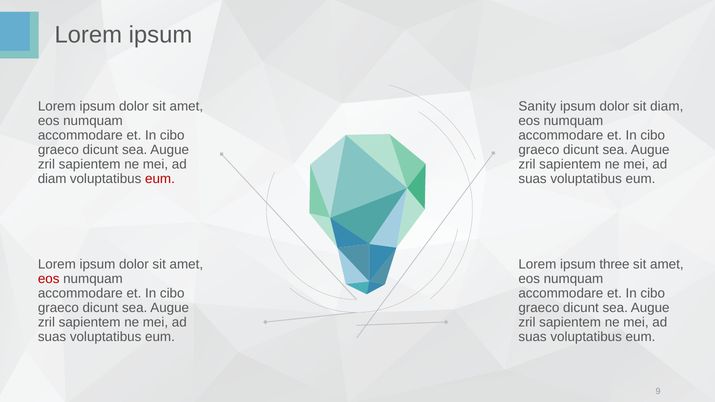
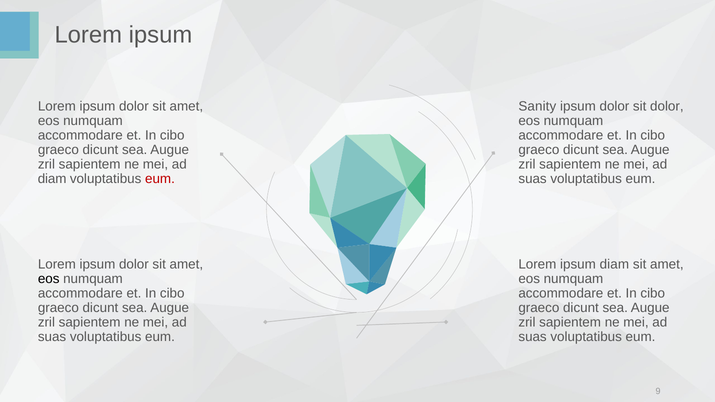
sit diam: diam -> dolor
ipsum three: three -> diam
eos at (49, 279) colour: red -> black
